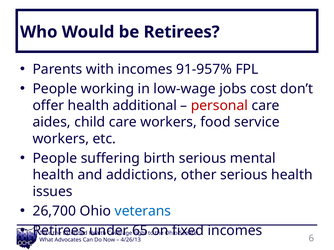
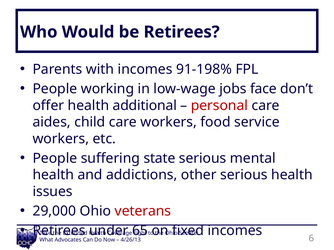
91-957%: 91-957% -> 91-198%
cost: cost -> face
birth: birth -> state
26,700: 26,700 -> 29,000
veterans colour: blue -> red
